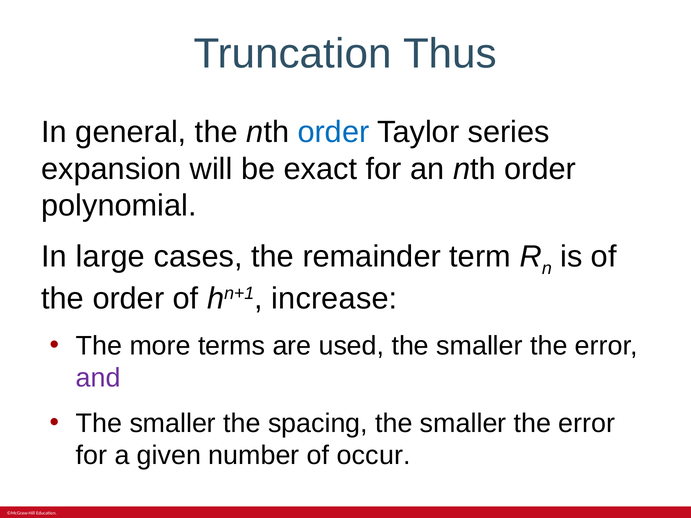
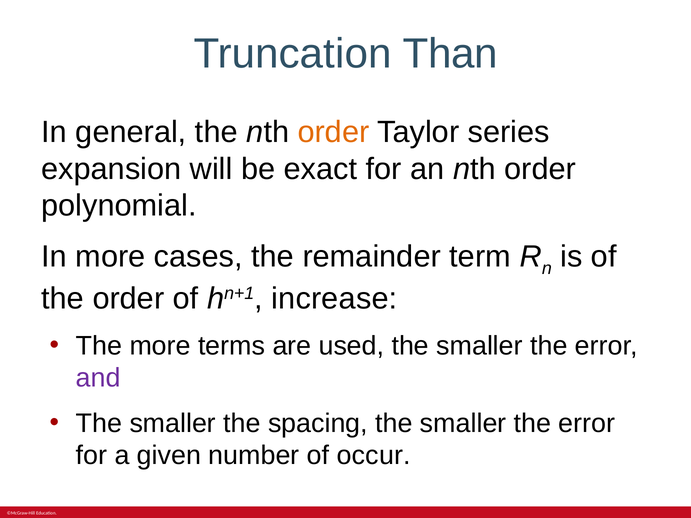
Thus: Thus -> Than
order at (333, 132) colour: blue -> orange
In large: large -> more
